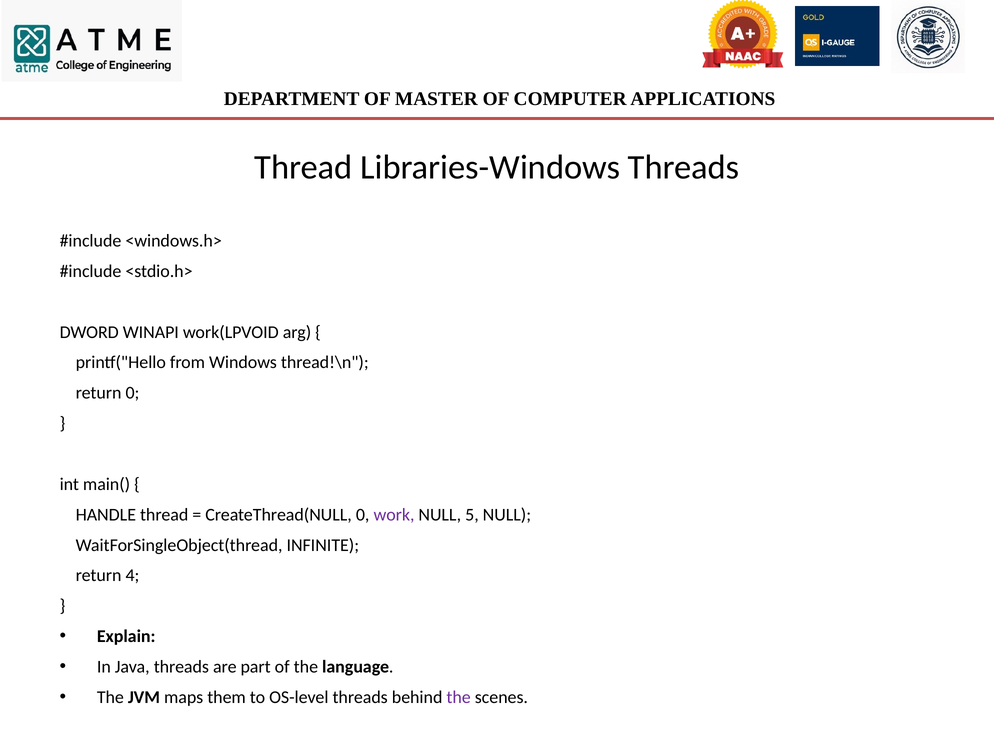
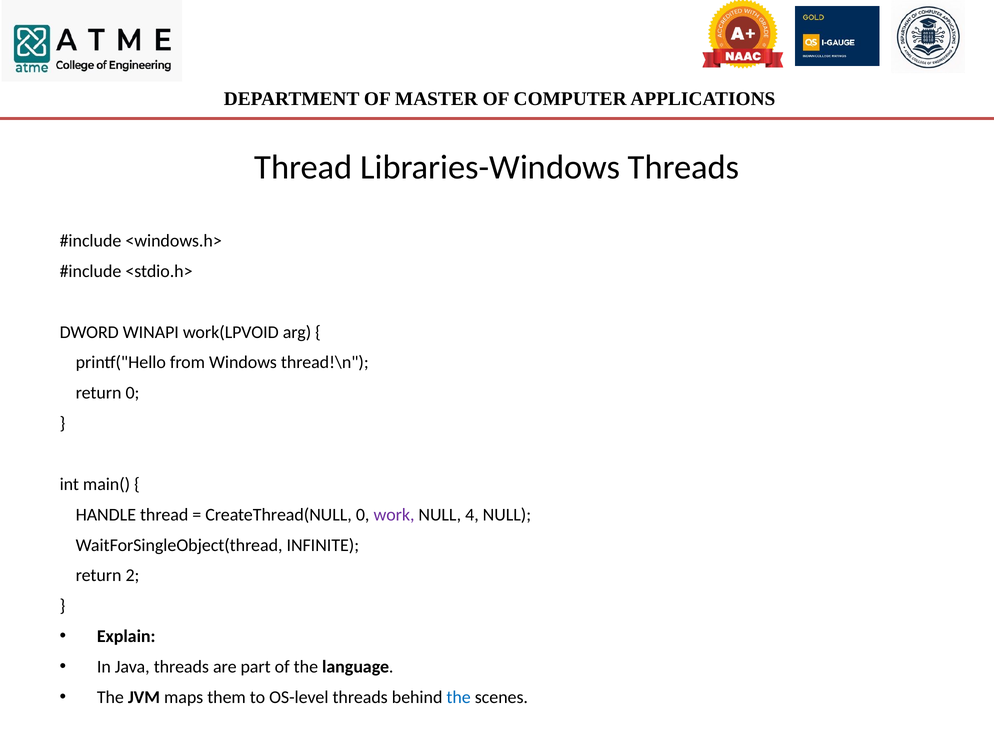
5: 5 -> 4
4: 4 -> 2
the at (459, 697) colour: purple -> blue
